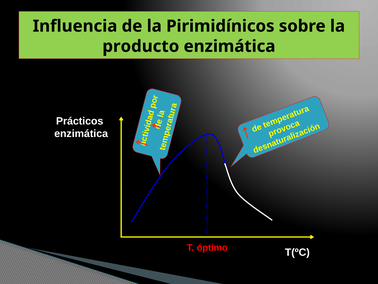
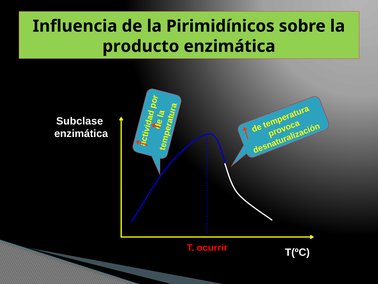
Prácticos: Prácticos -> Subclase
óptimo: óptimo -> ocurrir
